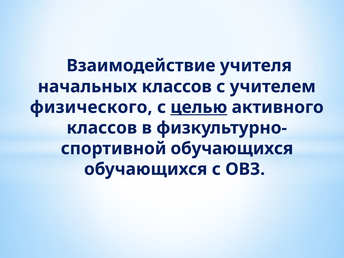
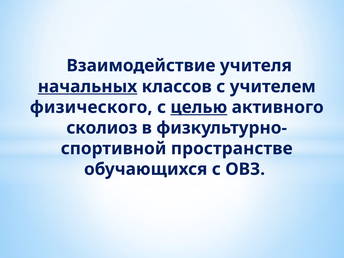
начальных underline: none -> present
классов at (102, 128): классов -> сколиоз
обучающихся at (232, 149): обучающихся -> пространстве
